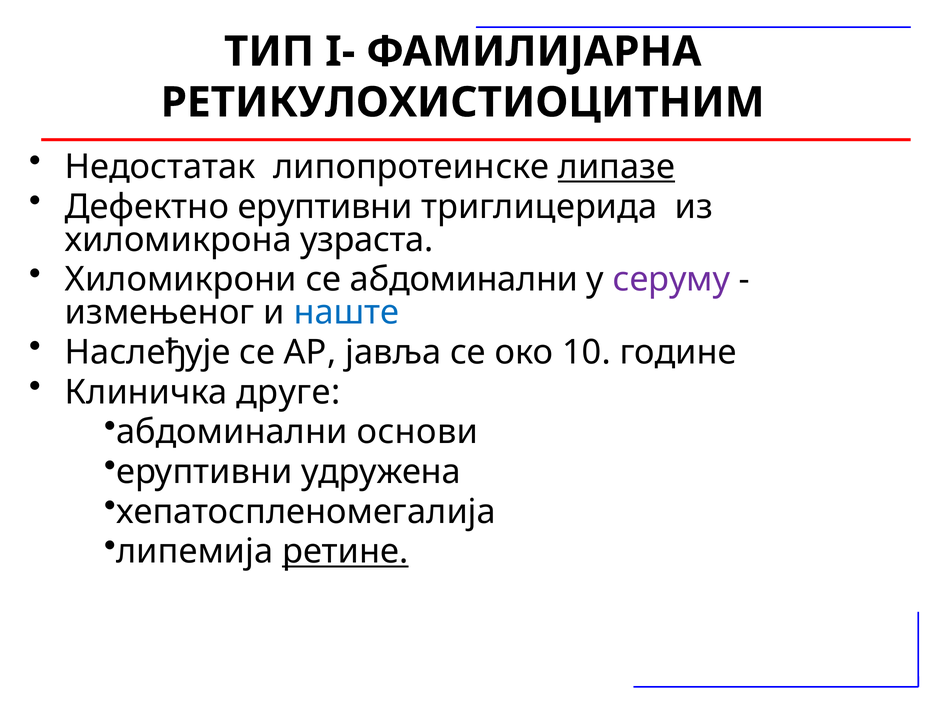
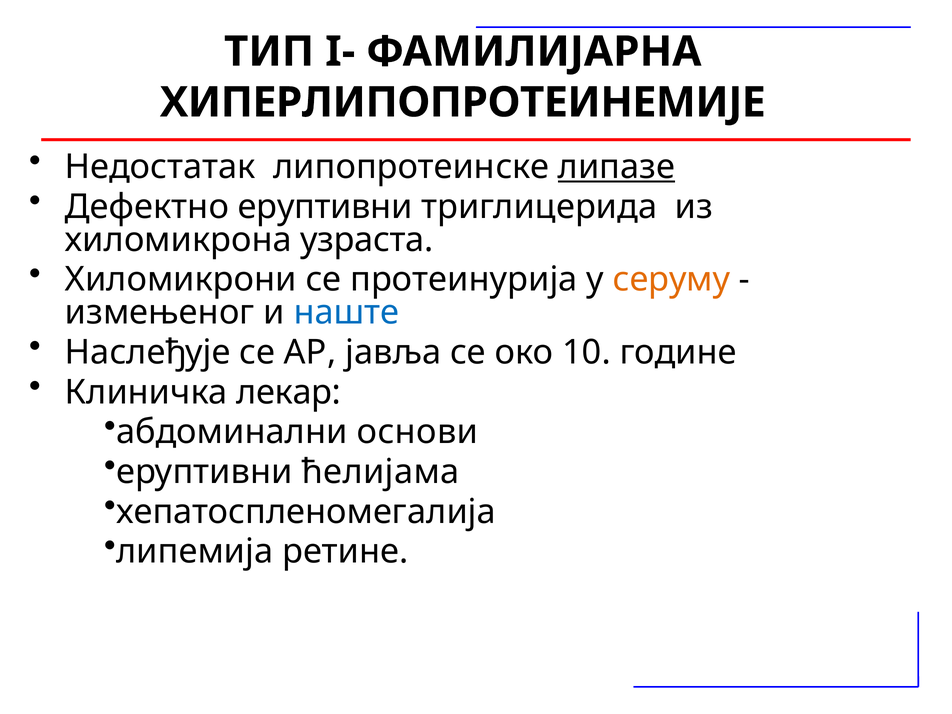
РЕТИКУЛОХИСТИОЦИТНИМ: РЕТИКУЛОХИСТИОЦИТНИМ -> ХИПЕРЛИПОПРОТЕИНЕМИЈЕ
се абдоминални: абдоминални -> протеинурија
серуму colour: purple -> orange
друге: друге -> лекар
удружена: удружена -> ћелијама
ретине underline: present -> none
